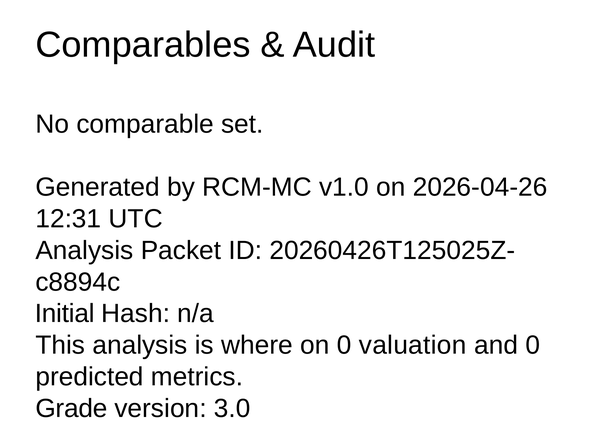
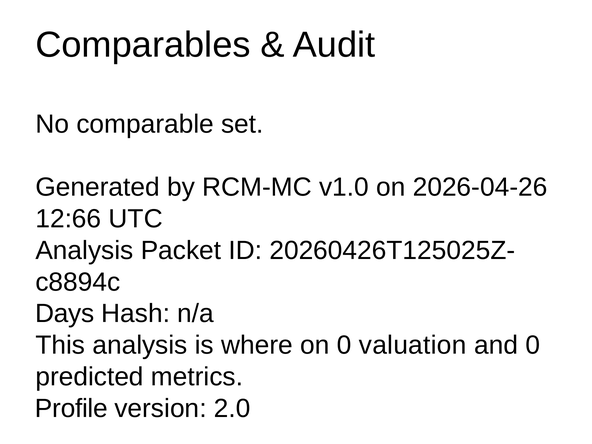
12:31: 12:31 -> 12:66
Initial: Initial -> Days
Grade: Grade -> Profile
3.0: 3.0 -> 2.0
